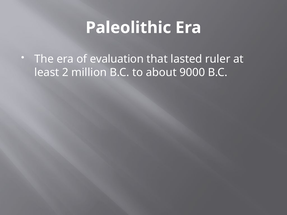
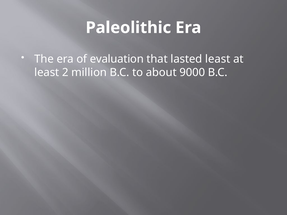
lasted ruler: ruler -> least
